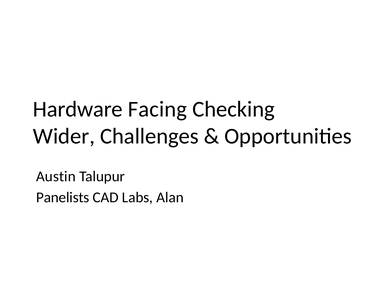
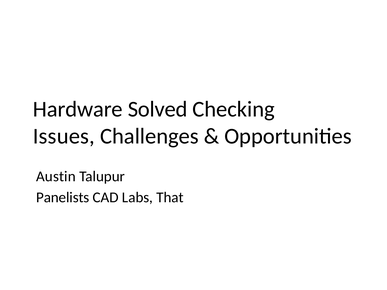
Facing: Facing -> Solved
Wider: Wider -> Issues
Alan: Alan -> That
